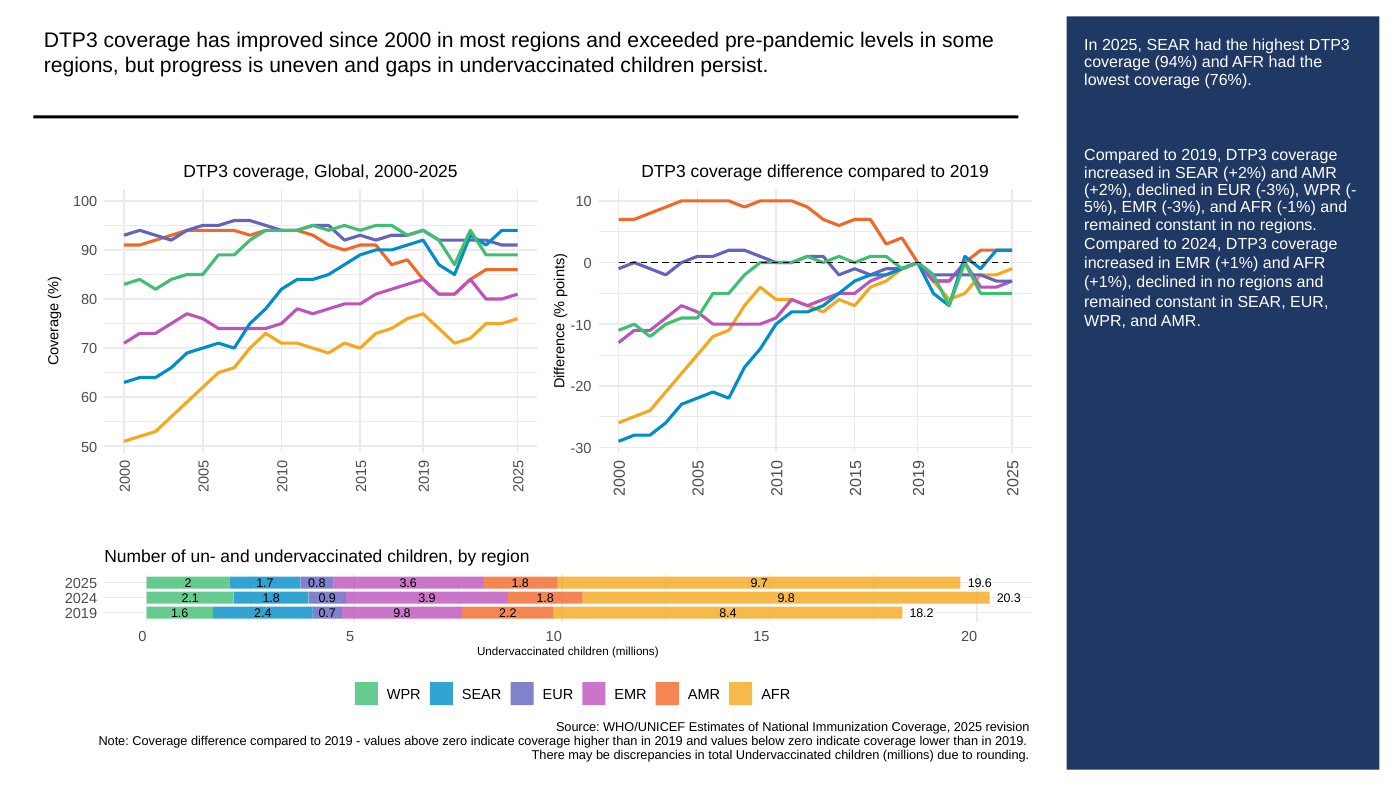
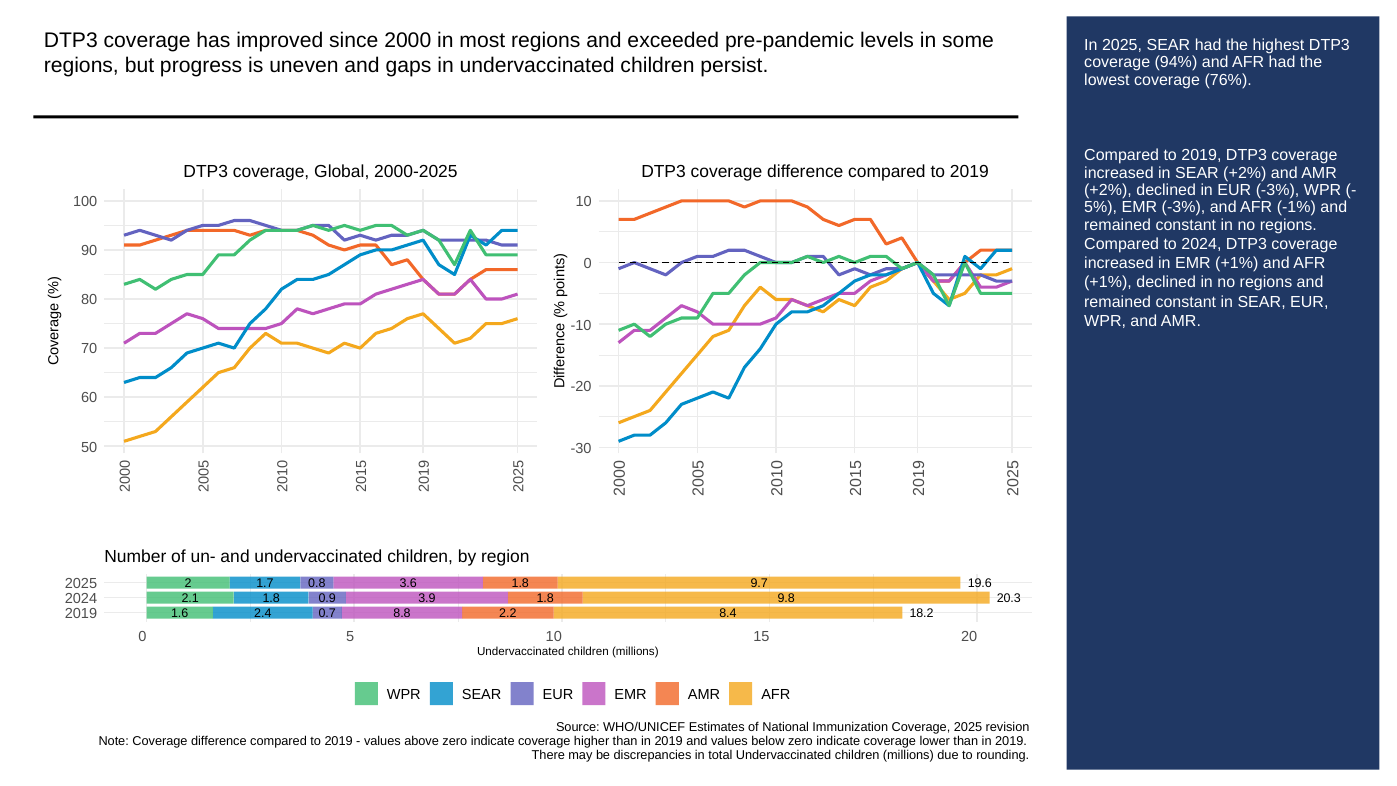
9.8 at (402, 613): 9.8 -> 8.8
